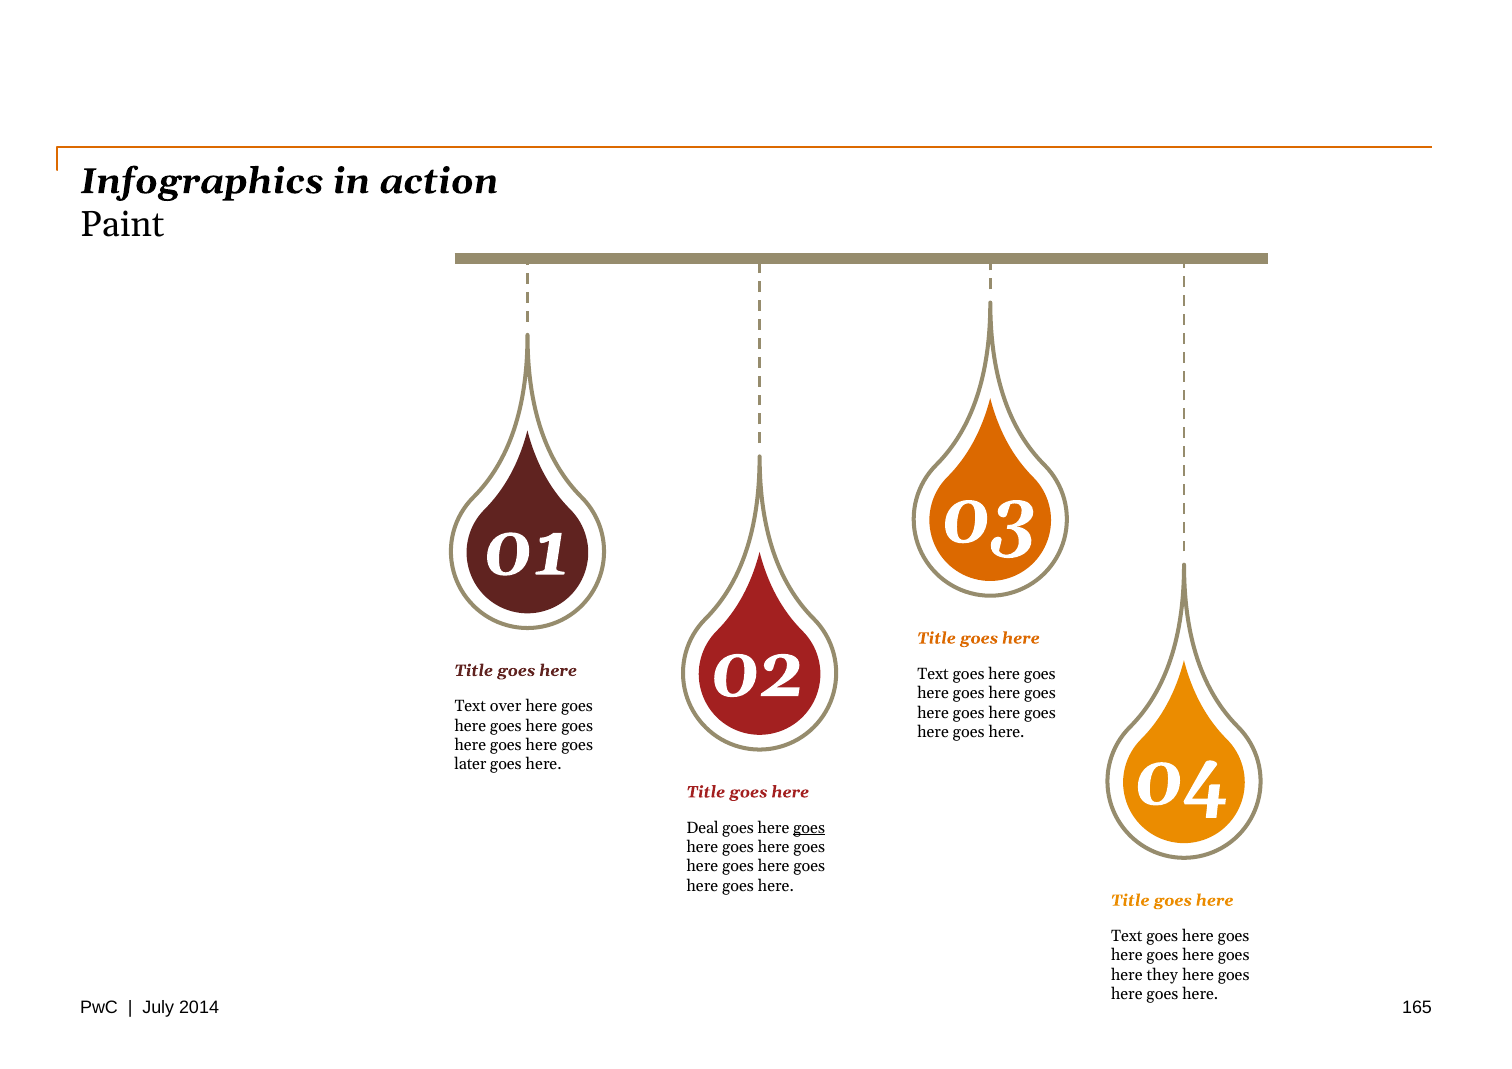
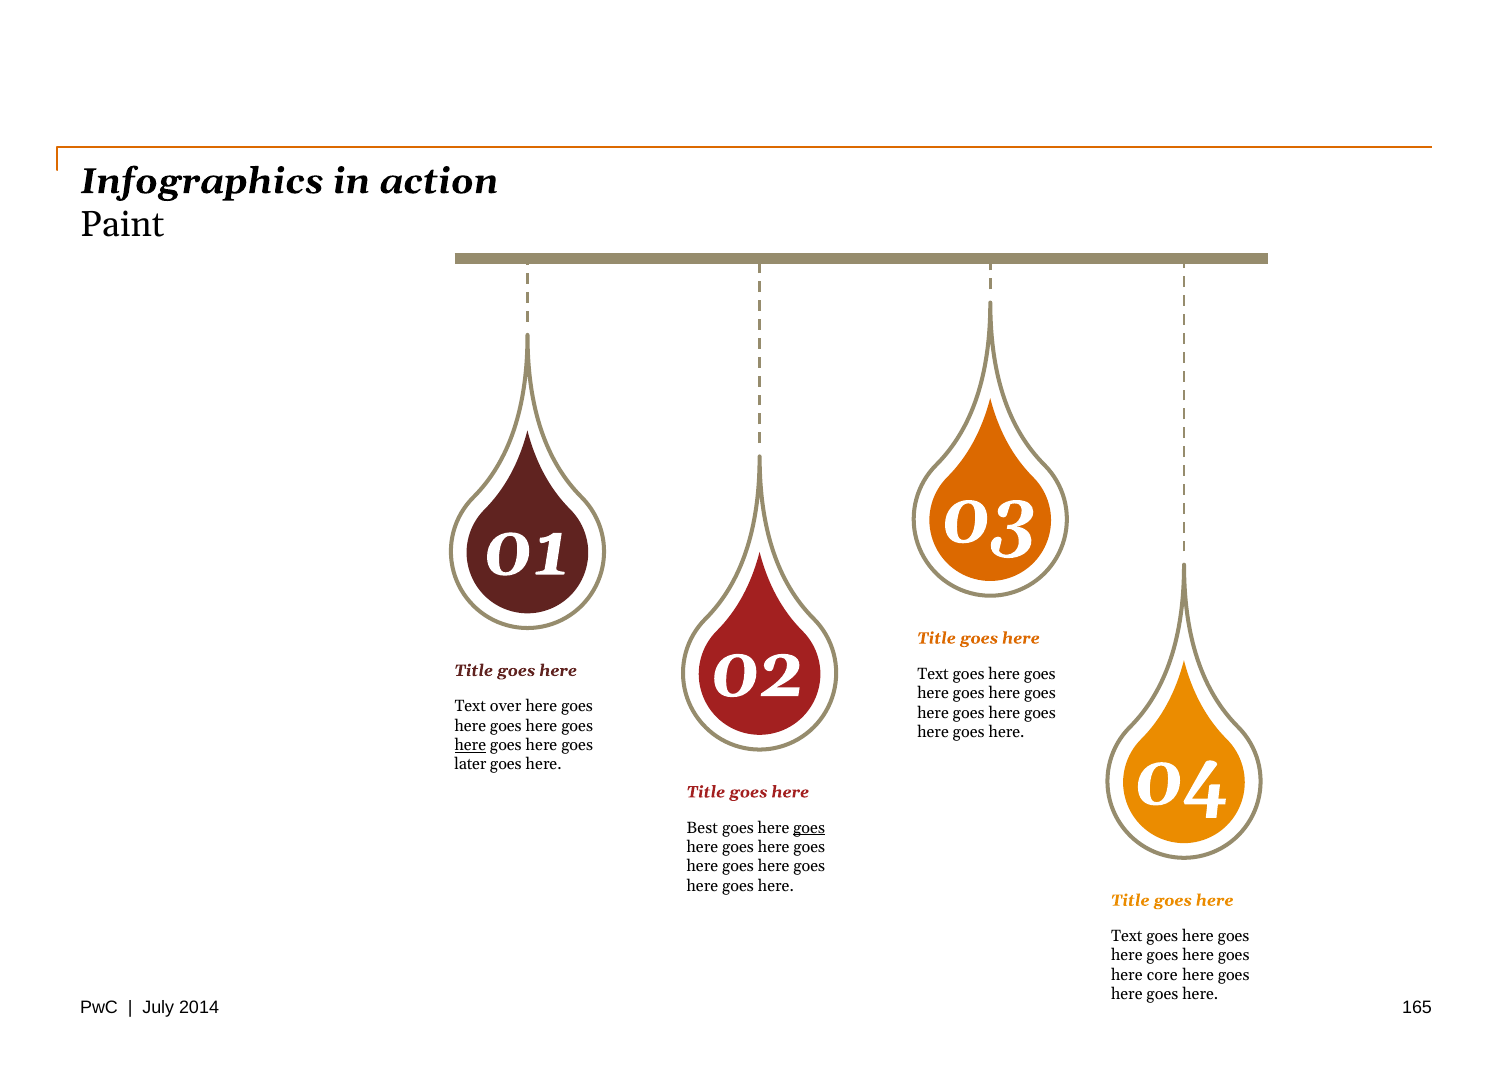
here at (470, 745) underline: none -> present
Deal: Deal -> Best
they: they -> core
